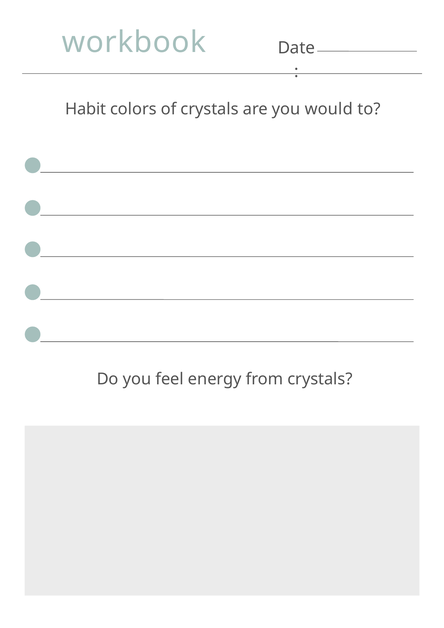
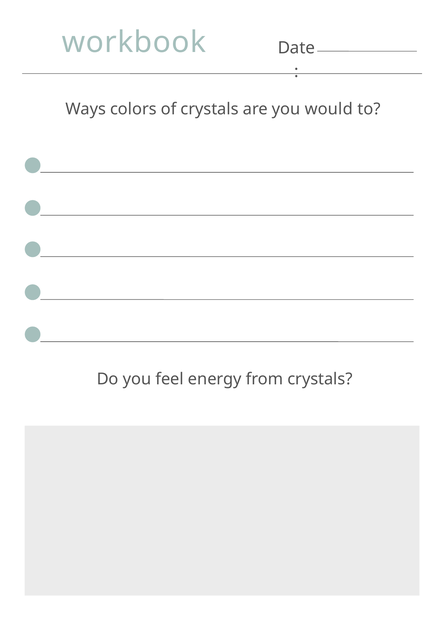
Habit: Habit -> Ways
